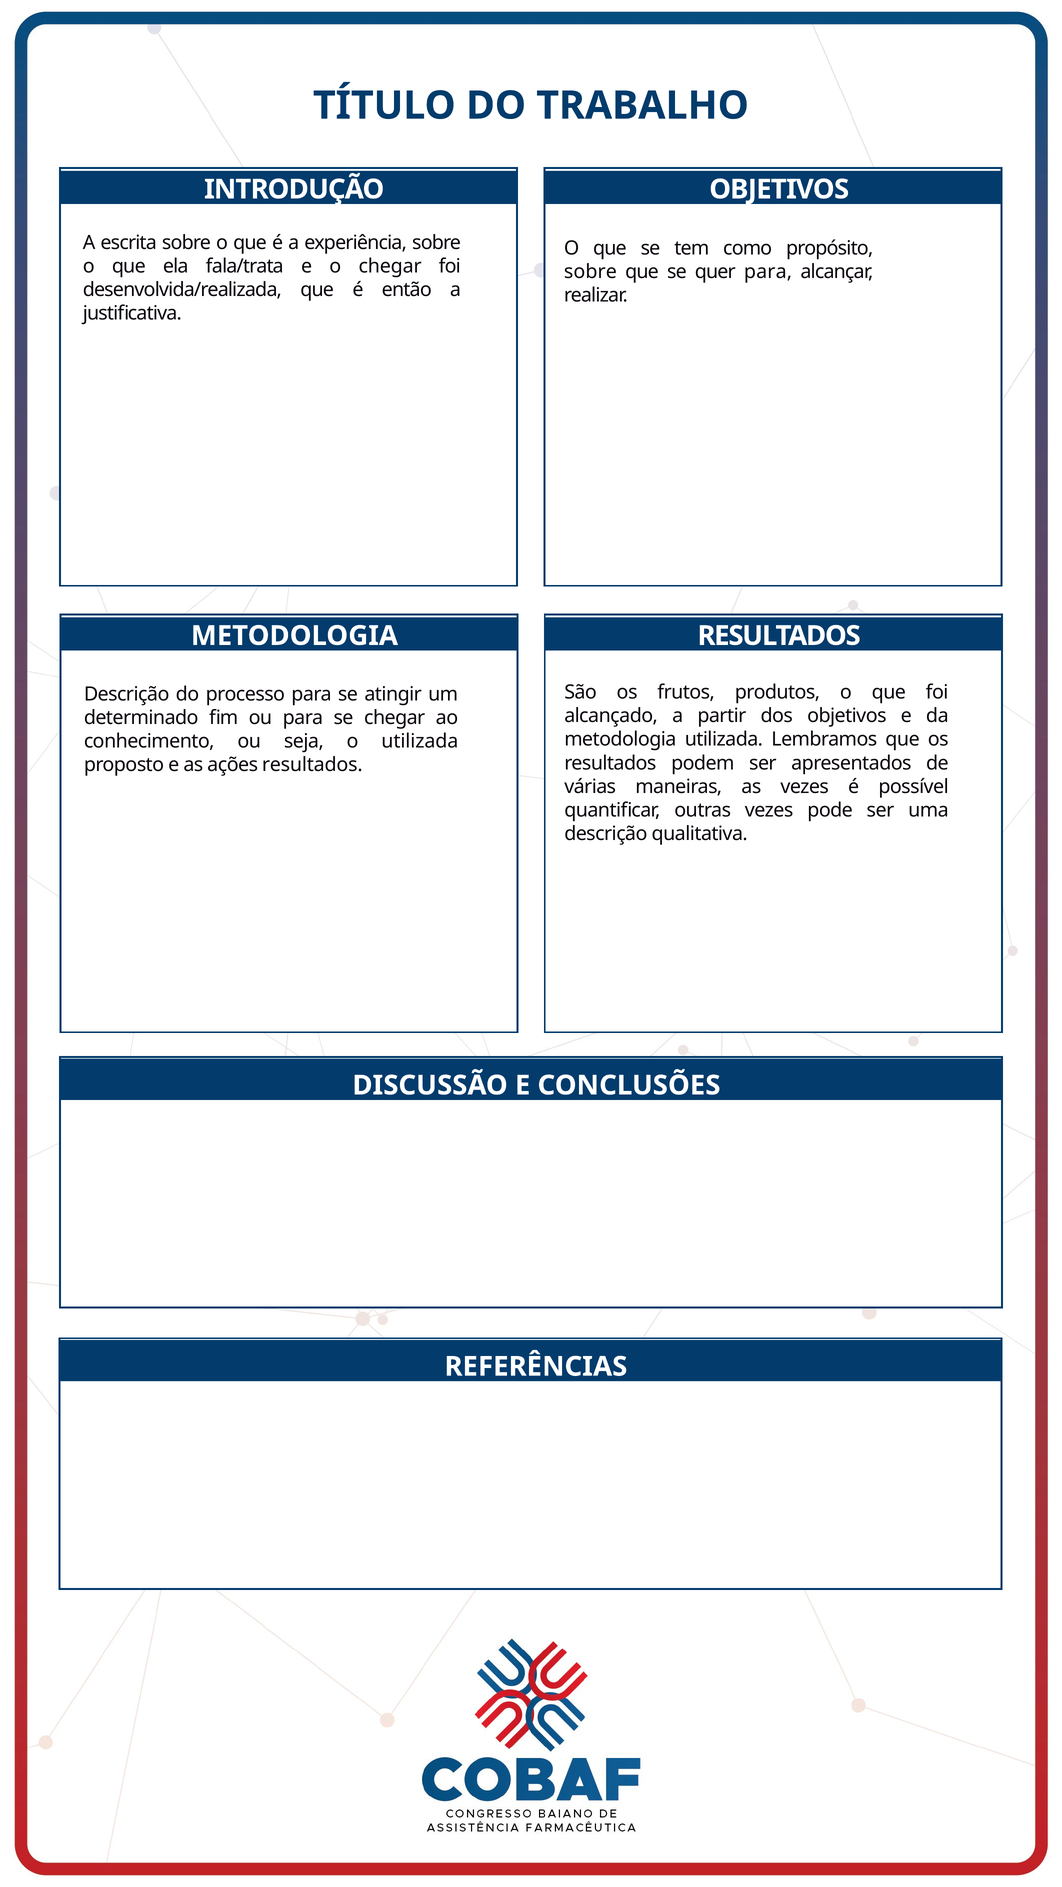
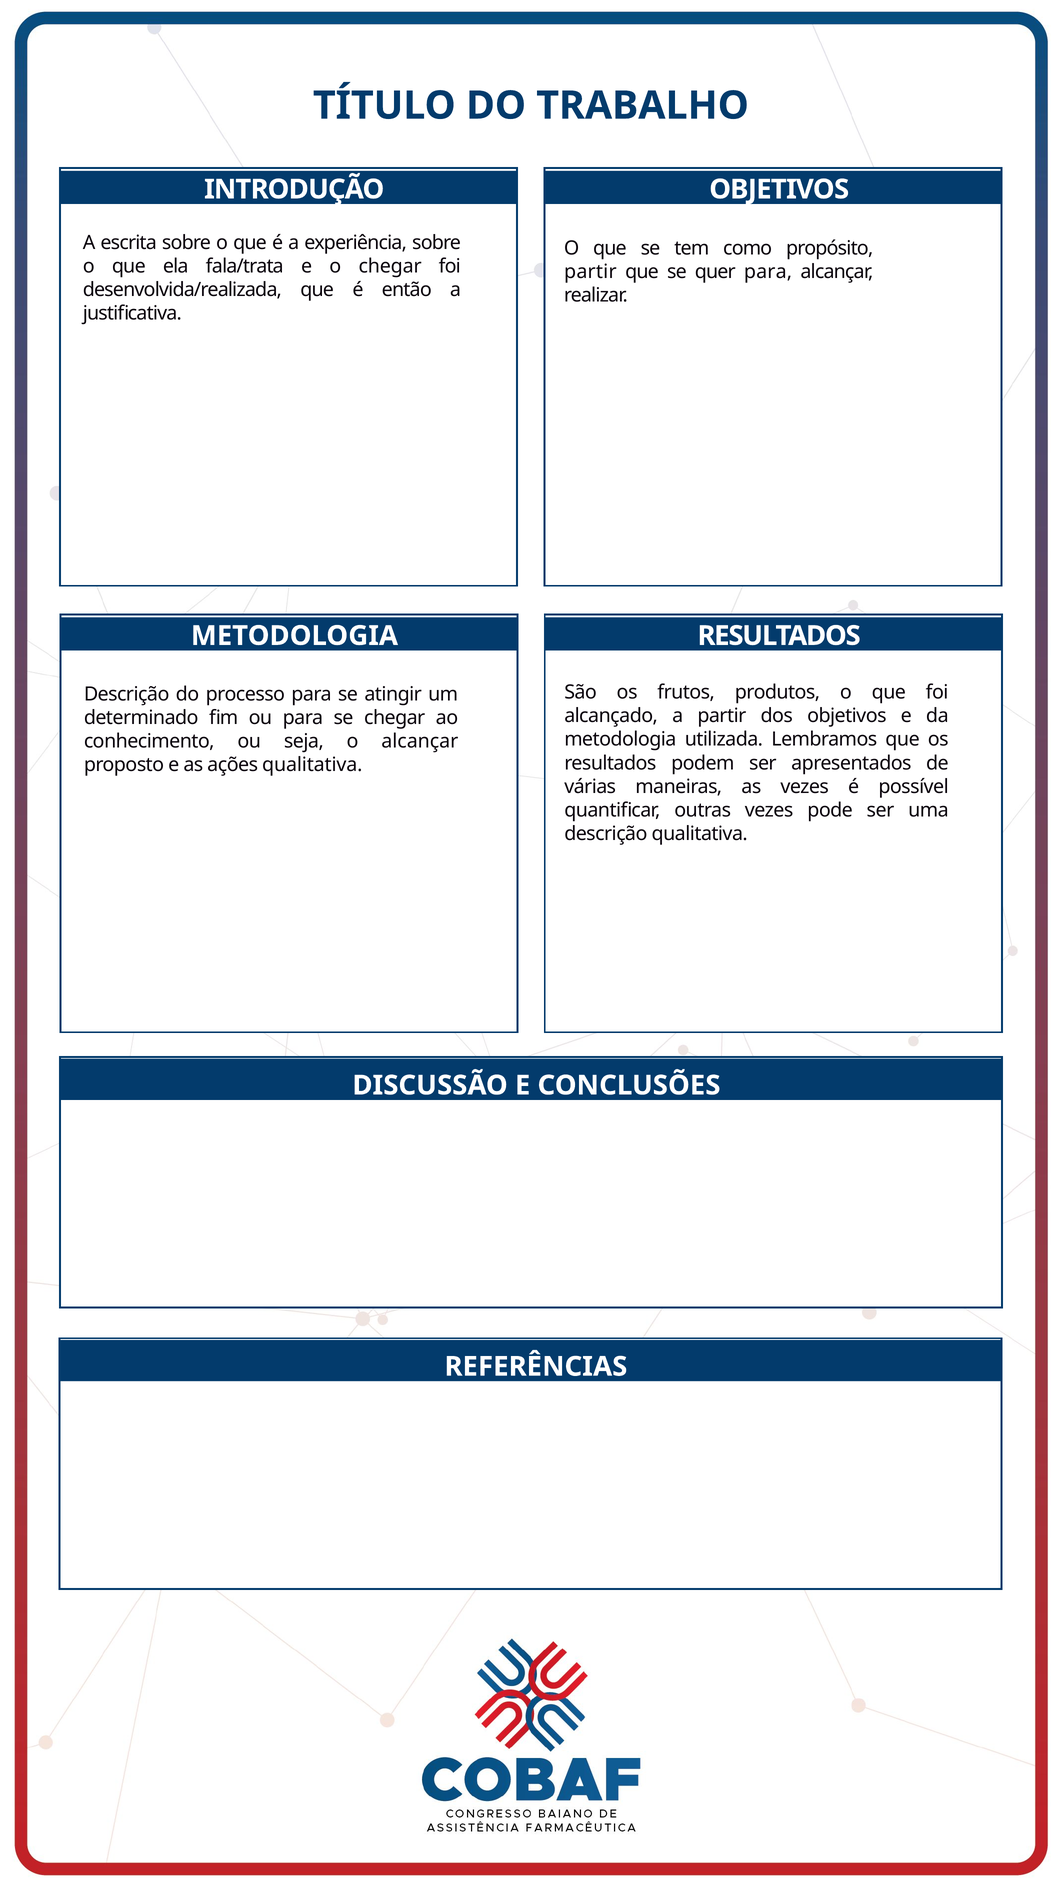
sobre at (590, 272): sobre -> partir
o utilizada: utilizada -> alcançar
ações resultados: resultados -> qualitativa
